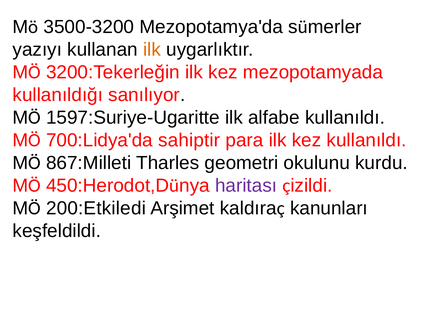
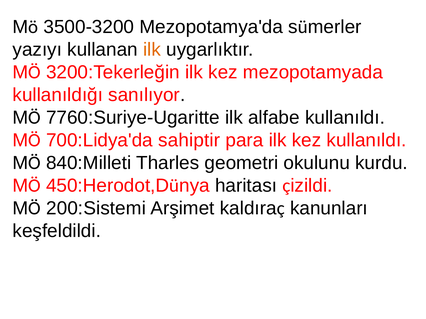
1597:Suriye-Ugaritte: 1597:Suriye-Ugaritte -> 7760:Suriye-Ugaritte
867:Milleti: 867:Milleti -> 840:Milleti
haritası colour: purple -> black
200:Etkiledi: 200:Etkiledi -> 200:Sistemi
